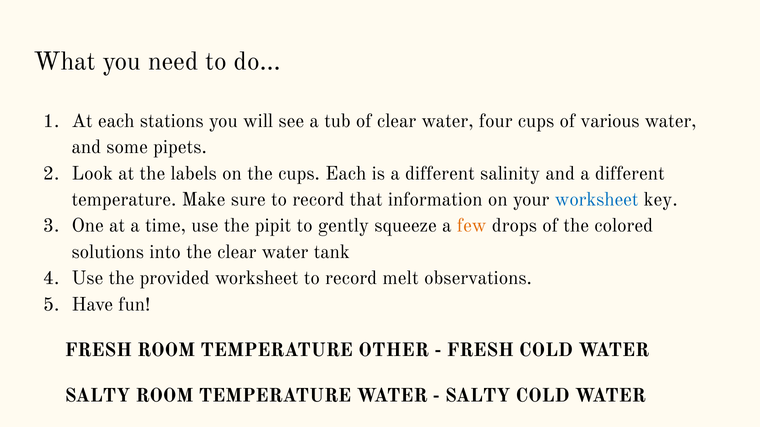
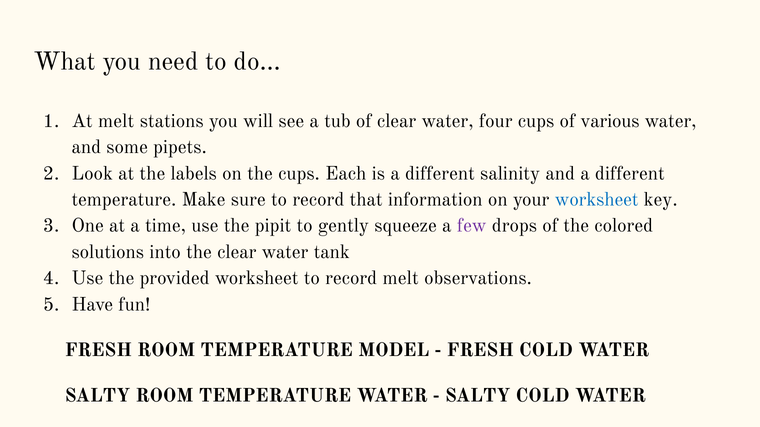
At each: each -> melt
few colour: orange -> purple
OTHER: OTHER -> MODEL
